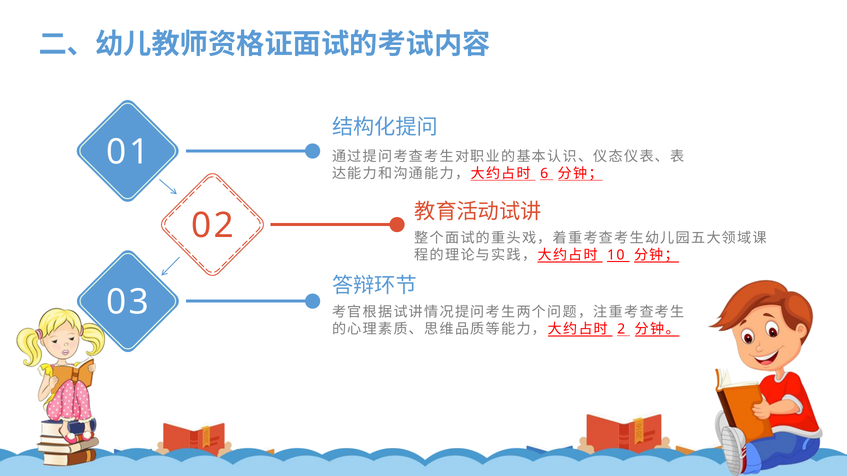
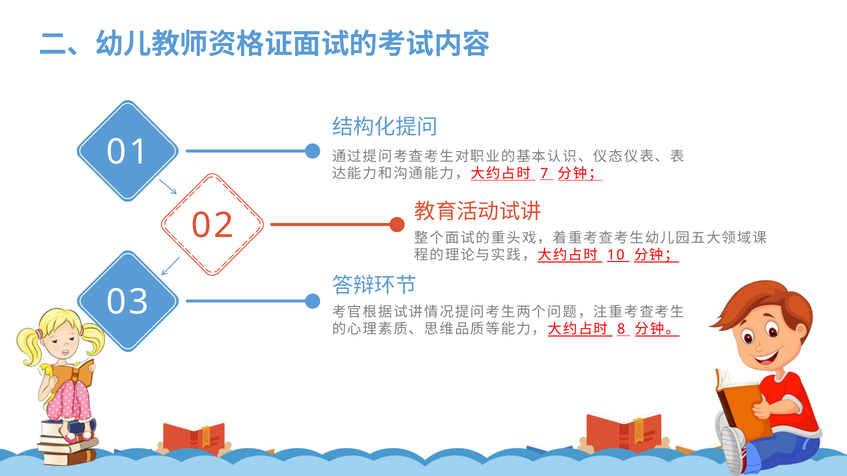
6: 6 -> 7
2: 2 -> 8
